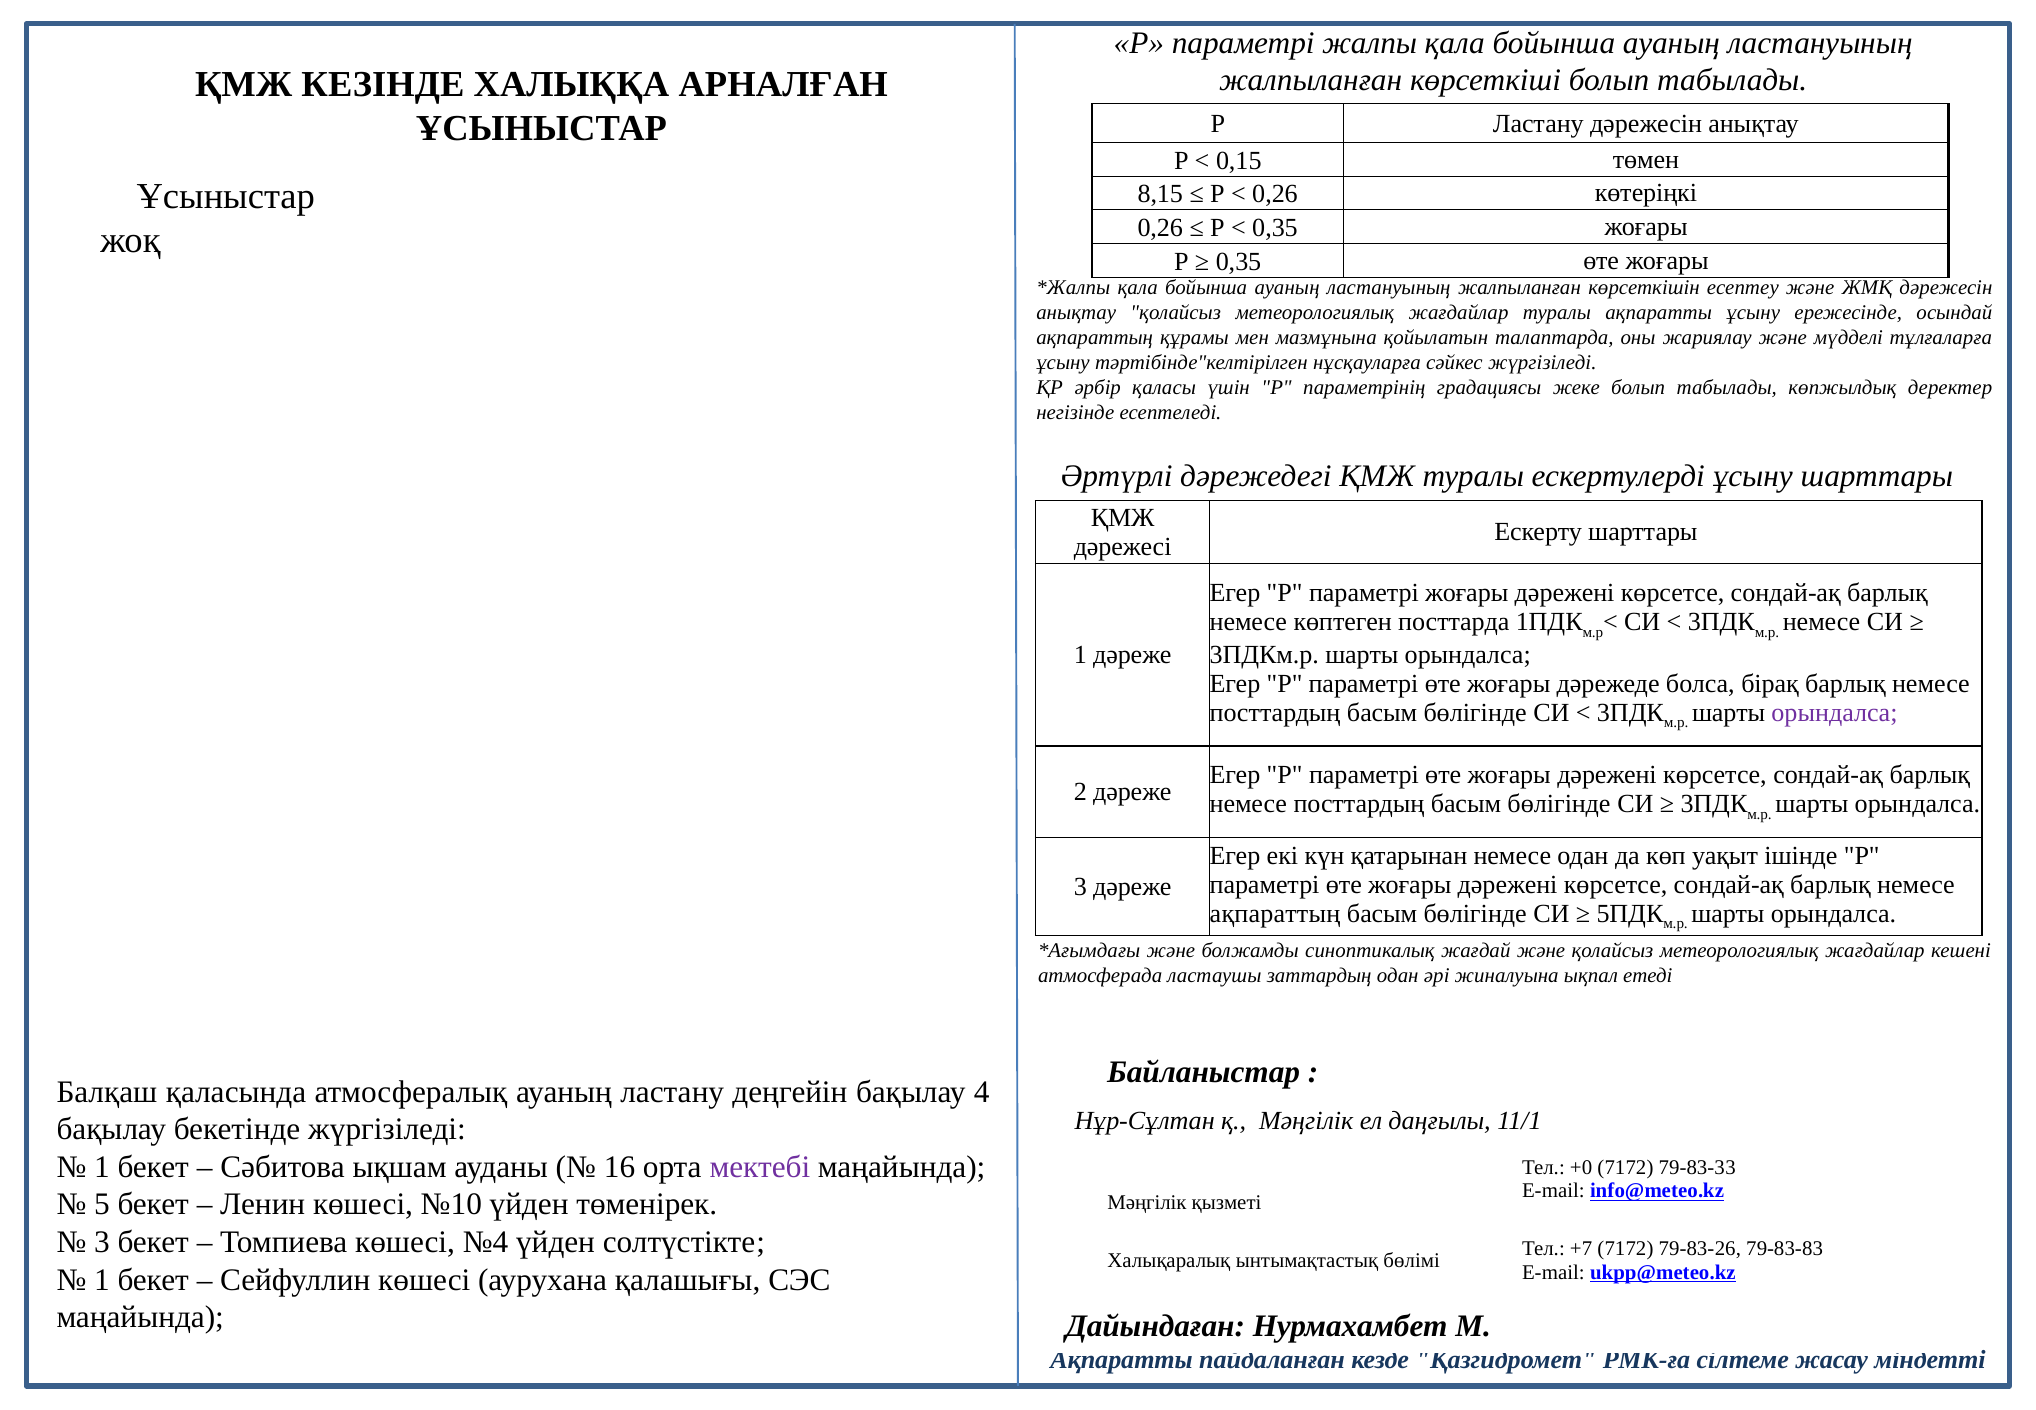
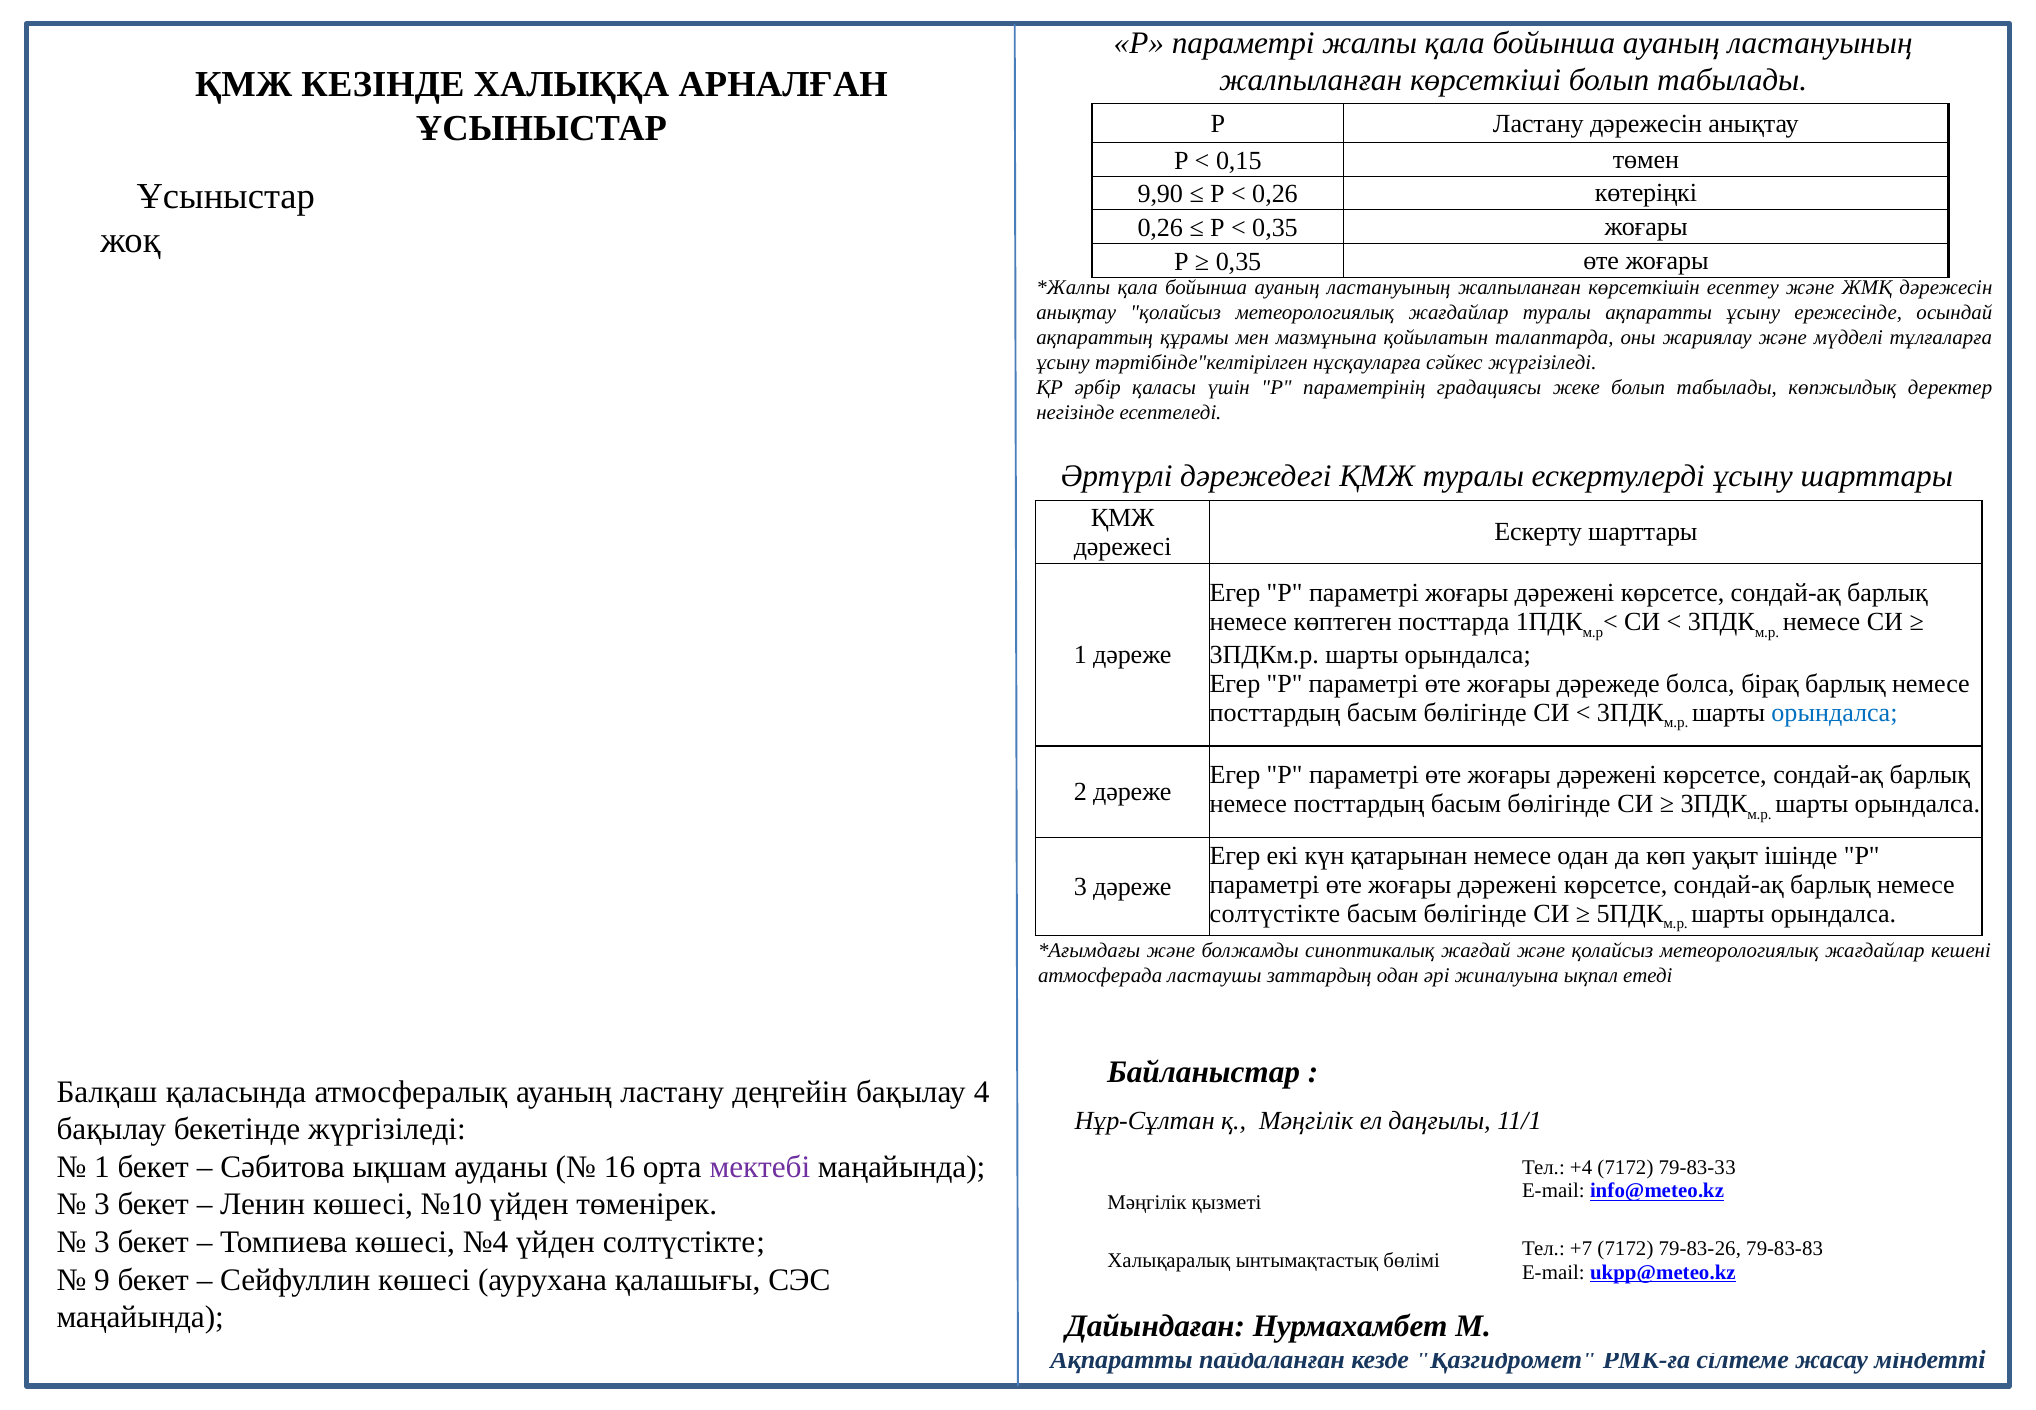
8,15: 8,15 -> 9,90
орындалса at (1834, 712) colour: purple -> blue
ақпараттың at (1275, 913): ақпараттың -> солтүстікте
+0: +0 -> +4
5 at (102, 1204): 5 -> 3
1 at (102, 1279): 1 -> 9
